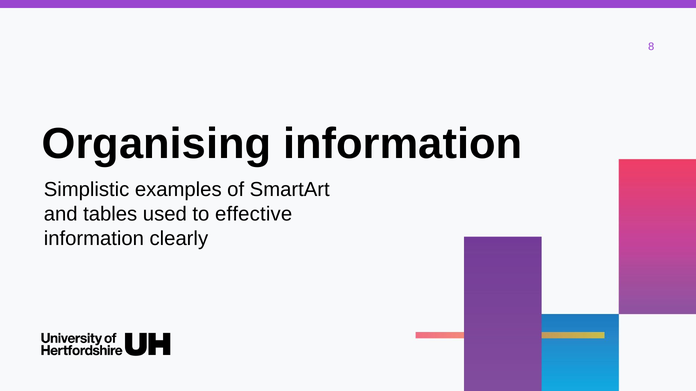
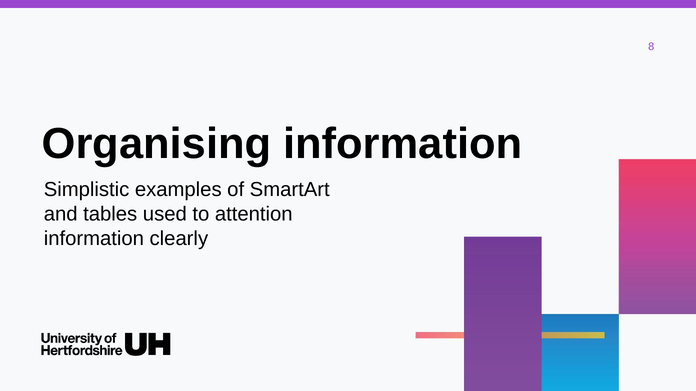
effective: effective -> attention
